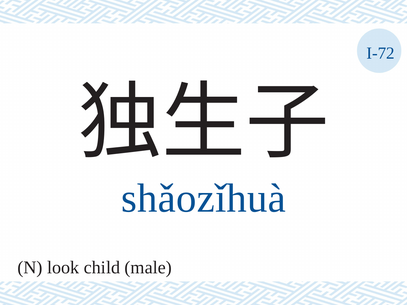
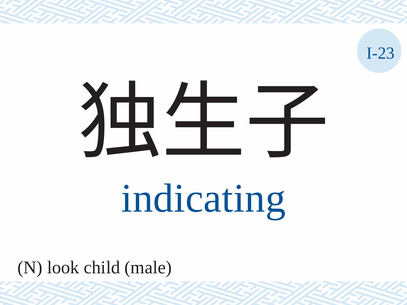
I-72: I-72 -> I-23
shǎozǐhuà: shǎozǐhuà -> indicating
